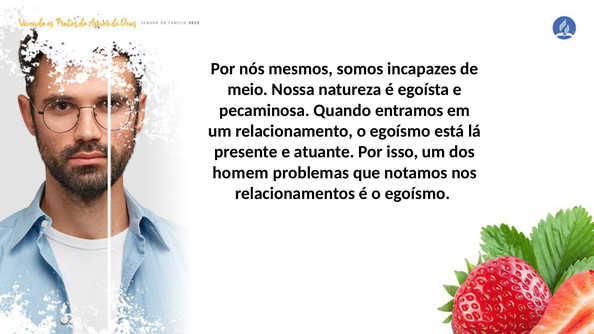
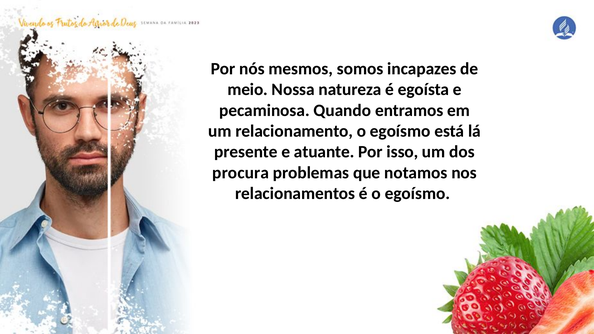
homem: homem -> procura
